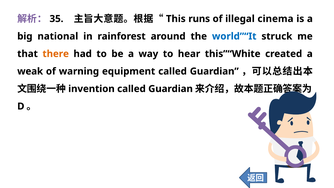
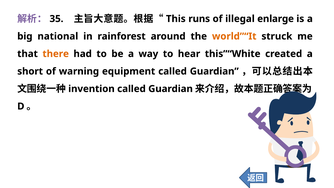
cinema: cinema -> enlarge
world”“It colour: blue -> orange
weak: weak -> short
